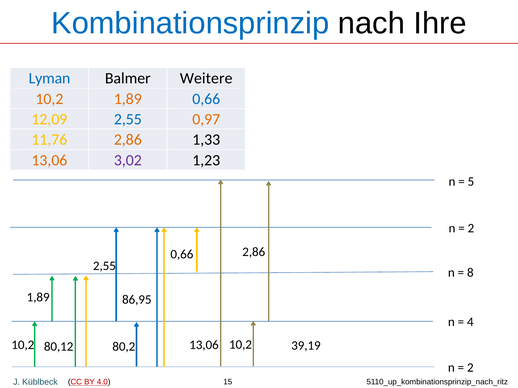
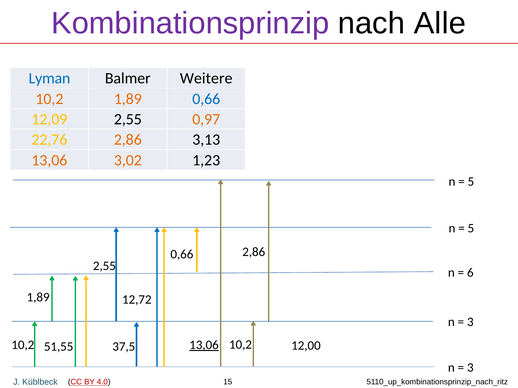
Kombinationsprinzip colour: blue -> purple
Ihre: Ihre -> Alle
2,55 at (128, 119) colour: blue -> black
11,76: 11,76 -> 22,76
1,33: 1,33 -> 3,13
3,02 colour: purple -> orange
2 at (471, 228): 2 -> 5
8: 8 -> 6
86,95: 86,95 -> 12,72
4 at (470, 322): 4 -> 3
13,06 at (204, 345) underline: none -> present
39,19: 39,19 -> 12,00
80,12: 80,12 -> 51,55
80,2: 80,2 -> 37,5
2 at (470, 368): 2 -> 3
